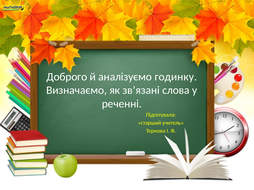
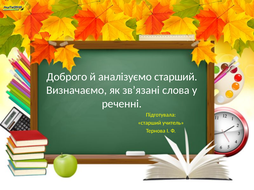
аналізуємо годинку: годинку -> старший
